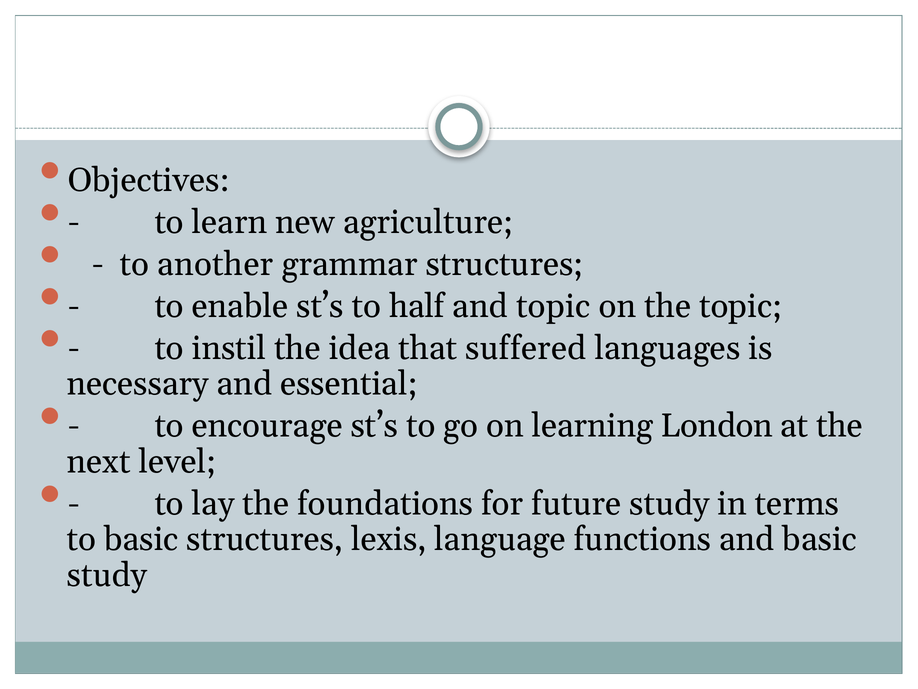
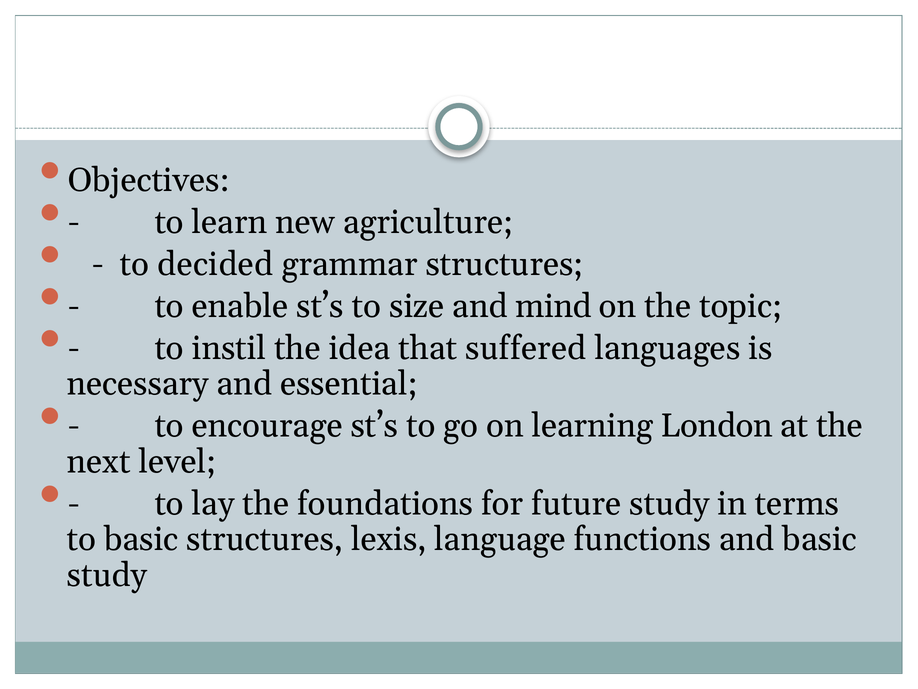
another: another -> decided
half: half -> size
and topic: topic -> mind
